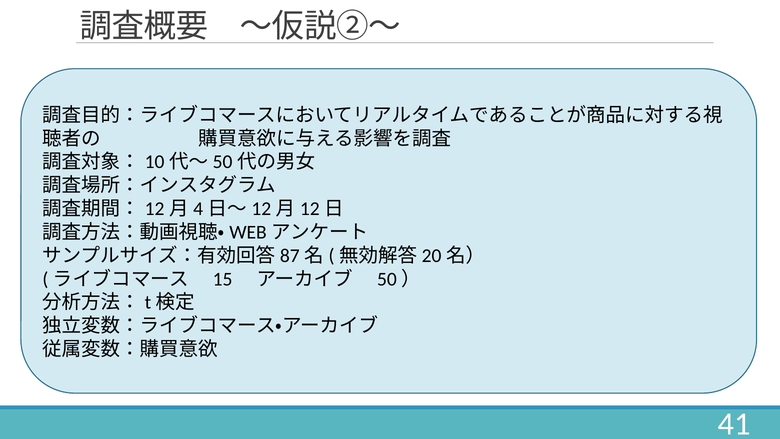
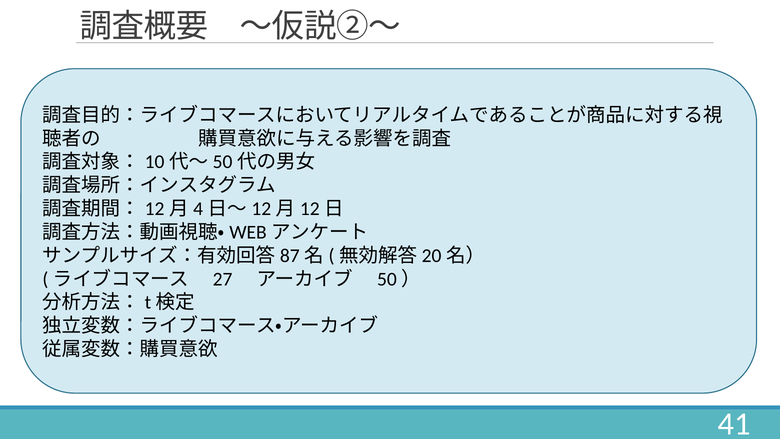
15: 15 -> 27
